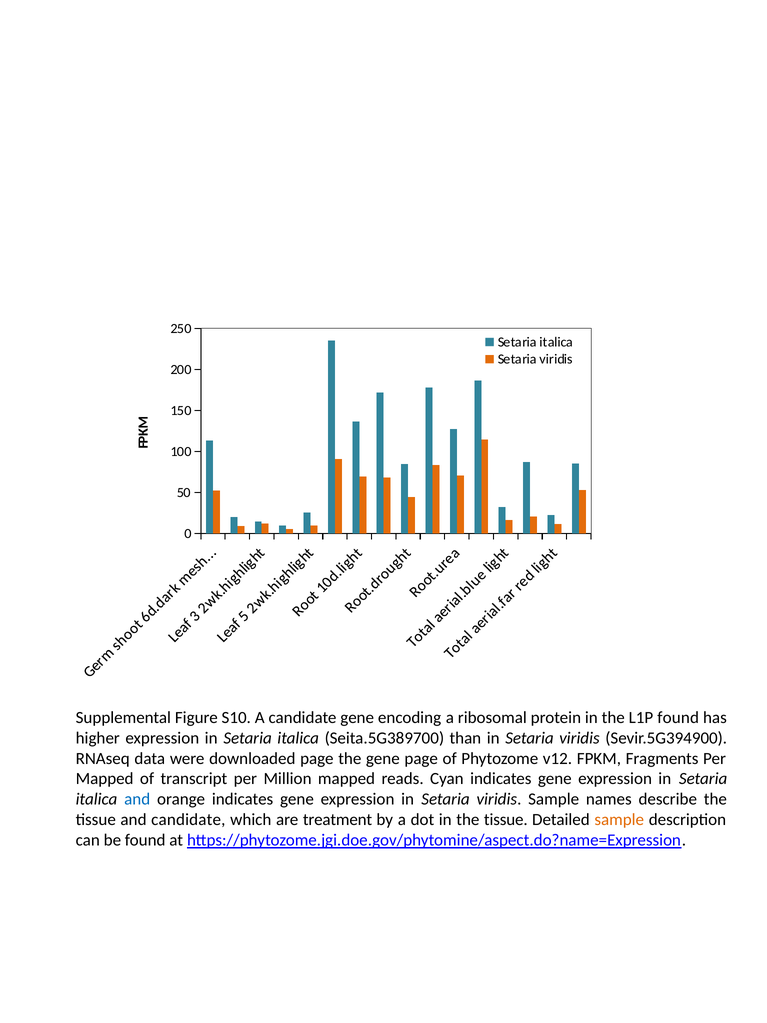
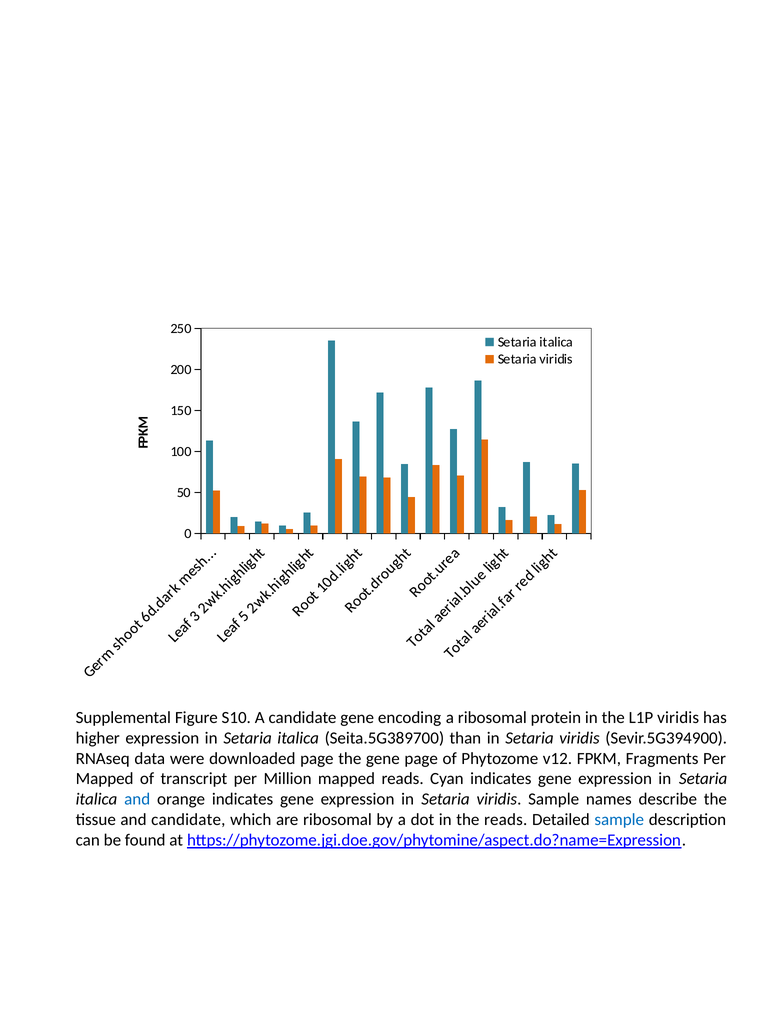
L1P found: found -> viridis
are treatment: treatment -> ribosomal
in the tissue: tissue -> reads
sample at (619, 820) colour: orange -> blue
